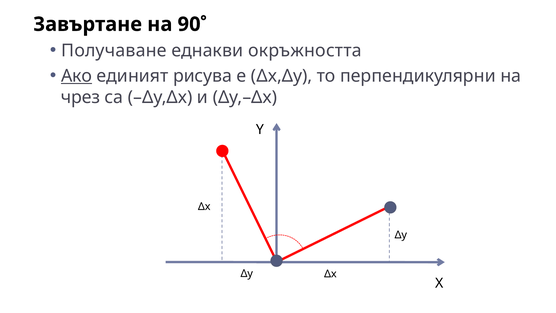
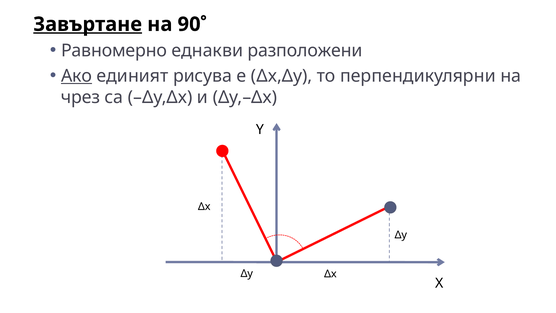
Завъртане underline: none -> present
Получаване: Получаване -> Равномерно
окръжността: окръжността -> разположени
